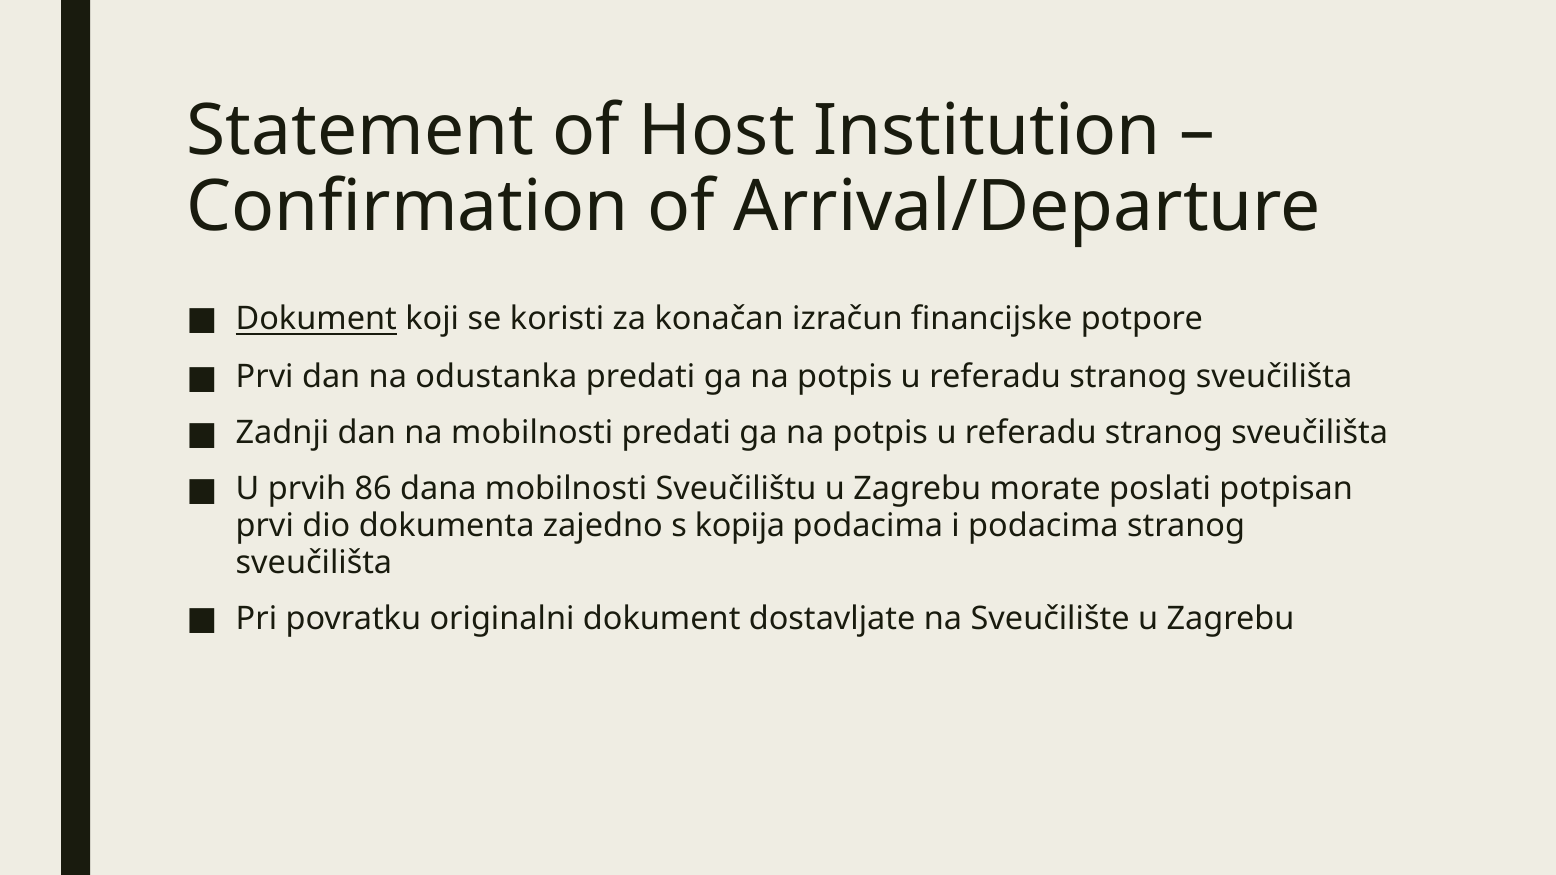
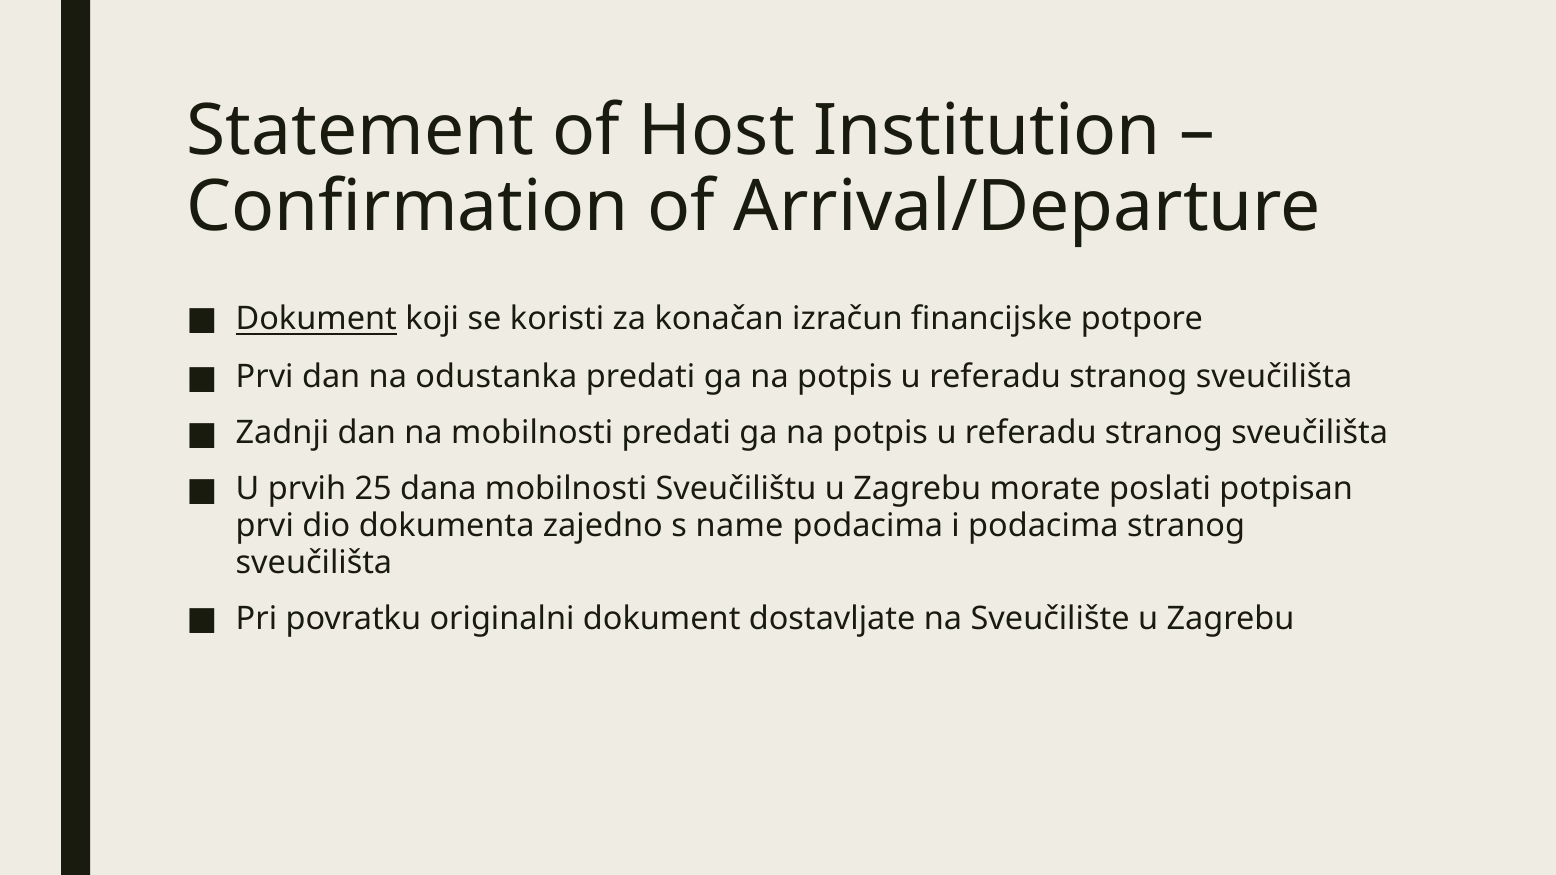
86: 86 -> 25
kopija: kopija -> name
